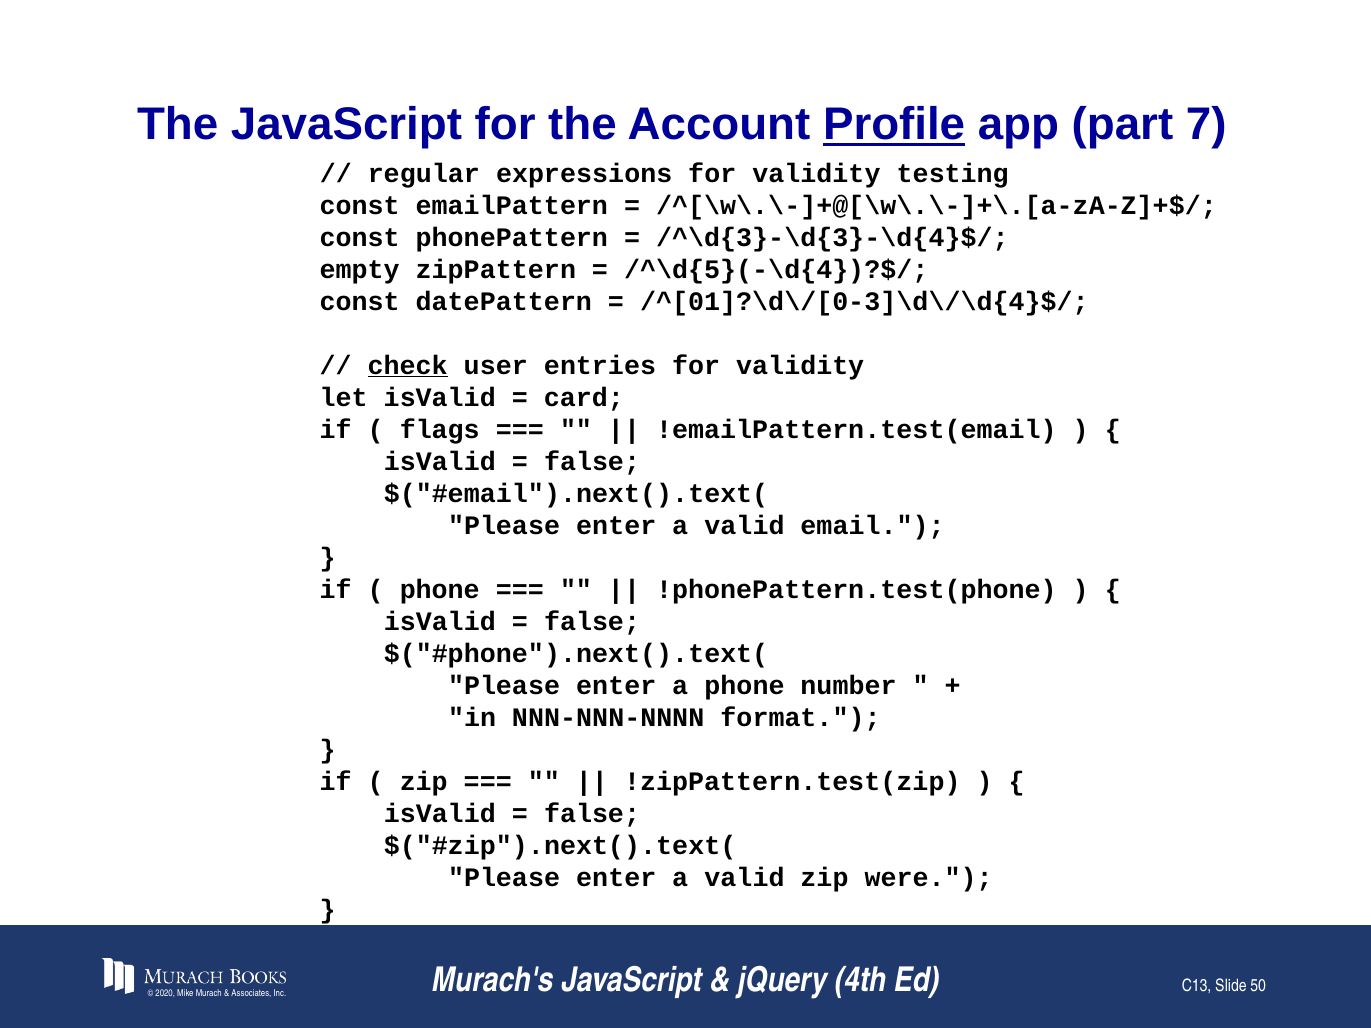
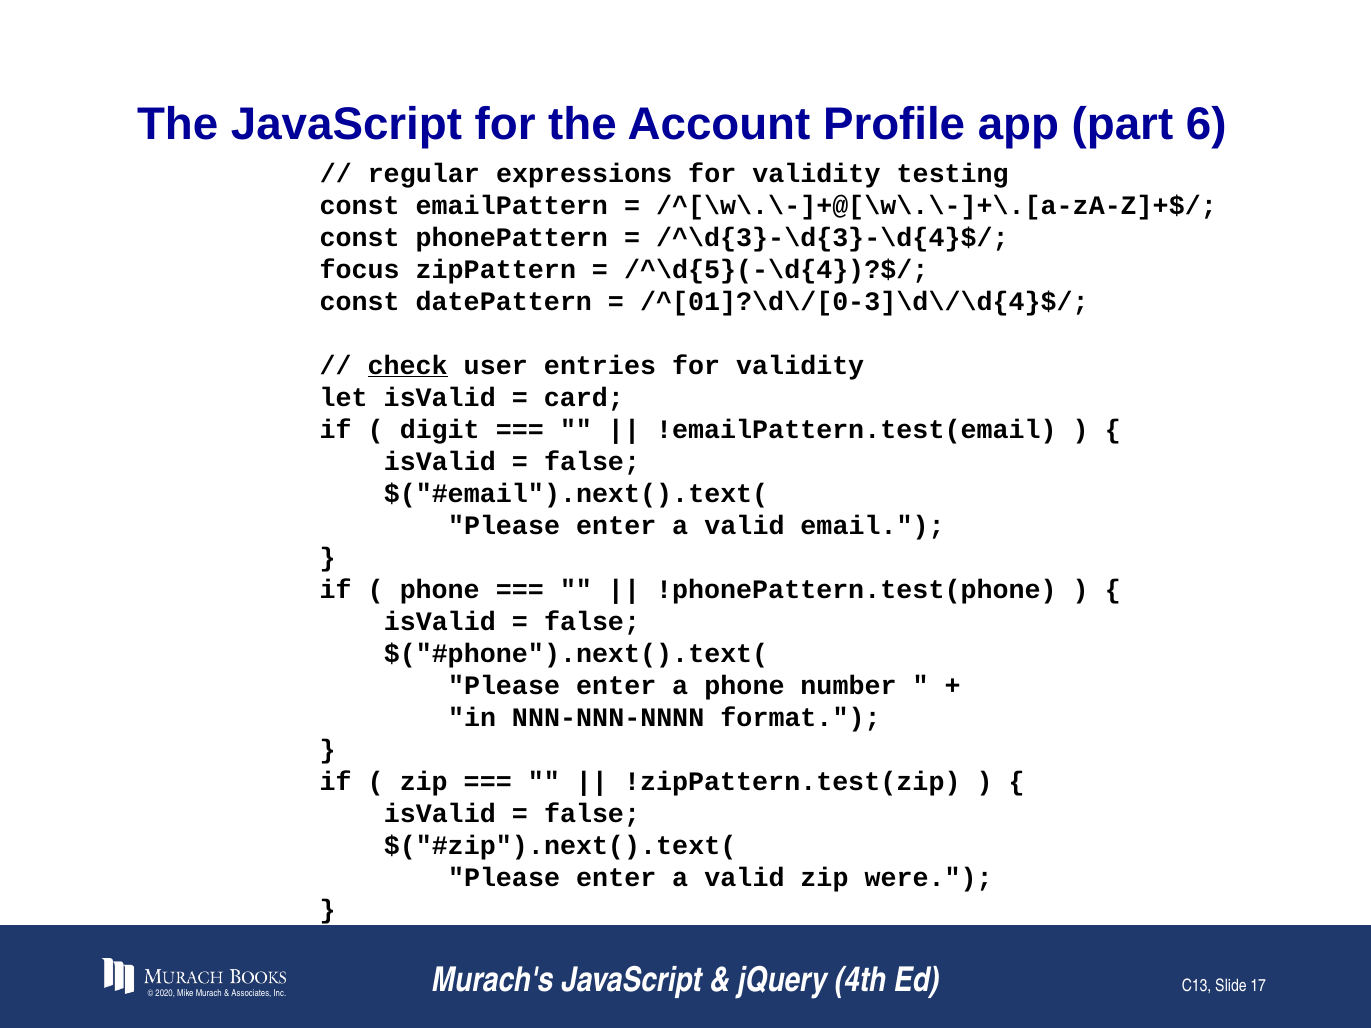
Profile underline: present -> none
7: 7 -> 6
empty: empty -> focus
flags: flags -> digit
50: 50 -> 17
